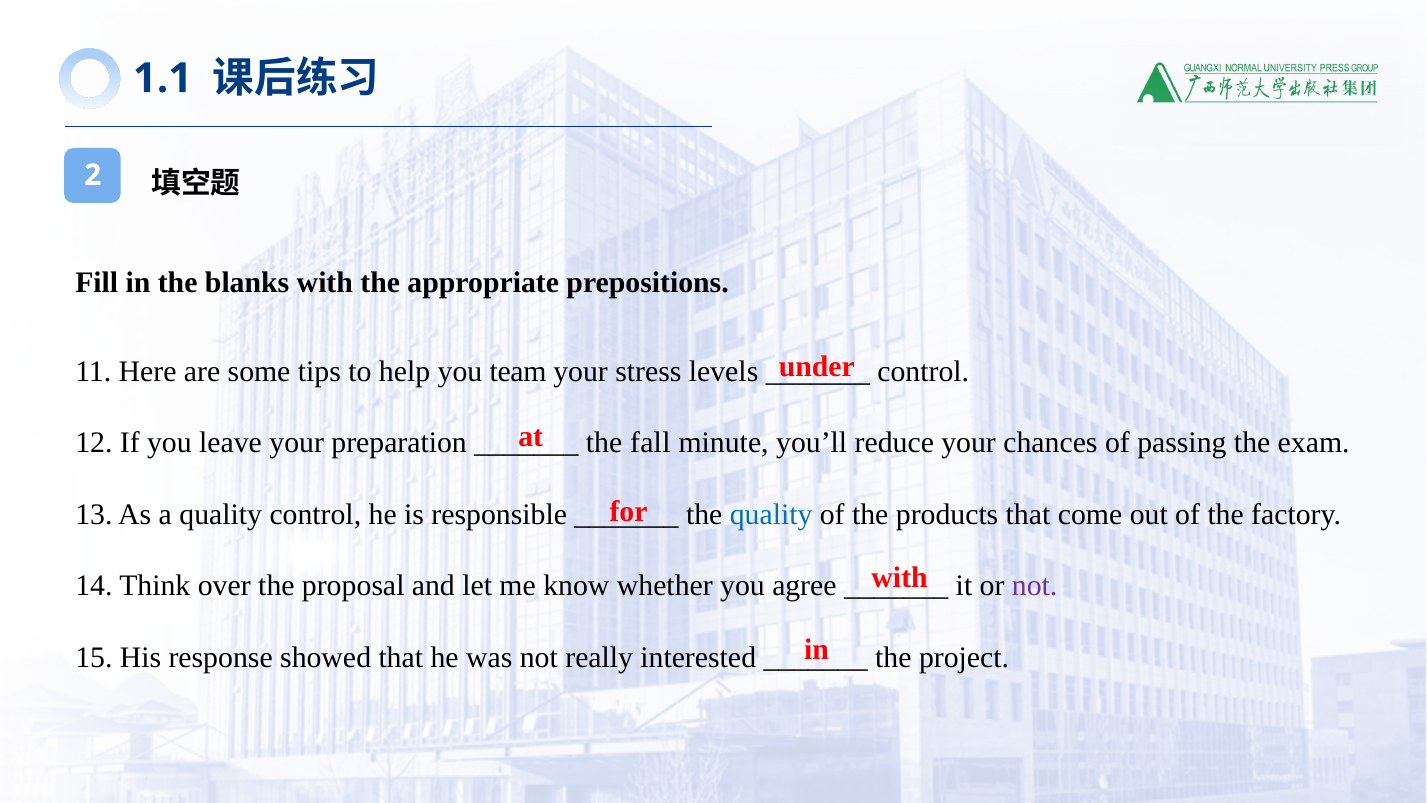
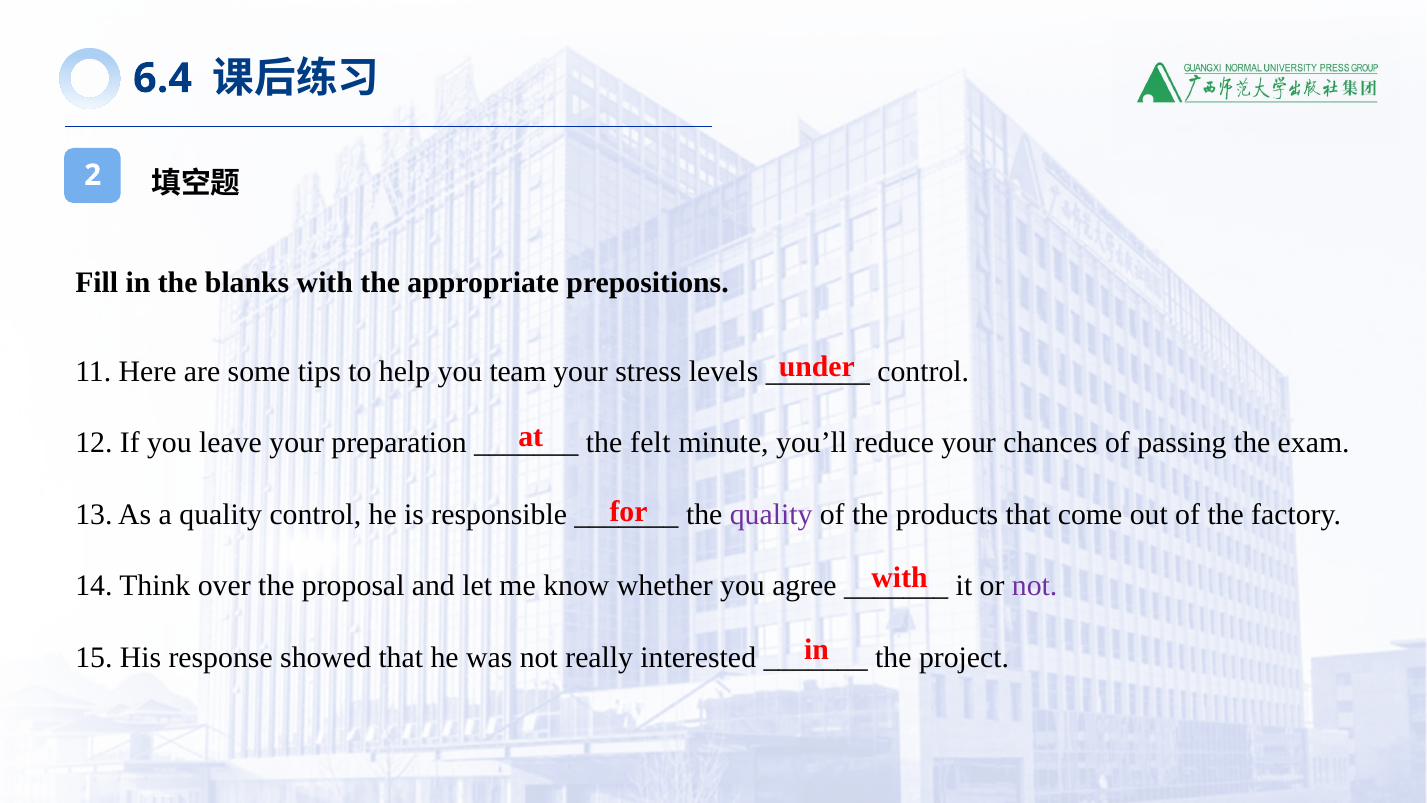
1.1: 1.1 -> 6.4
fall: fall -> felt
quality at (771, 514) colour: blue -> purple
